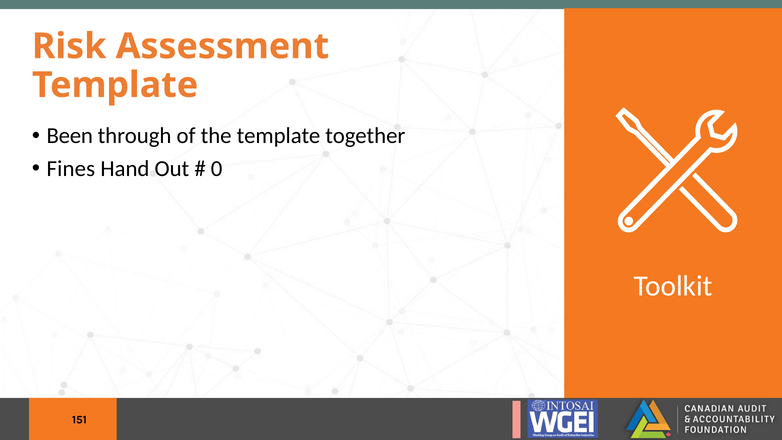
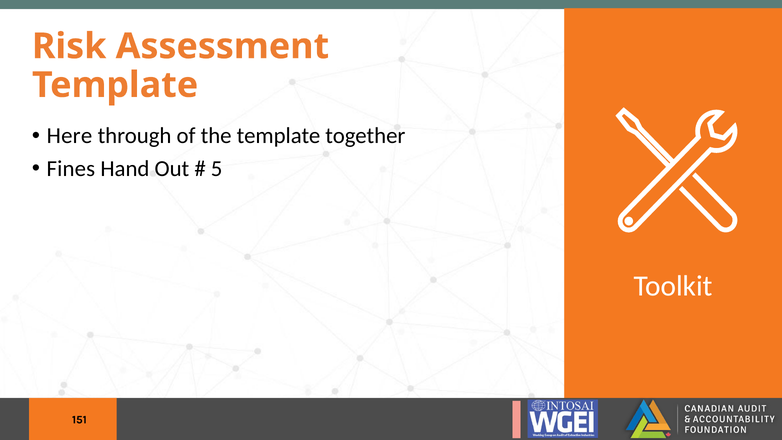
Been: Been -> Here
0: 0 -> 5
